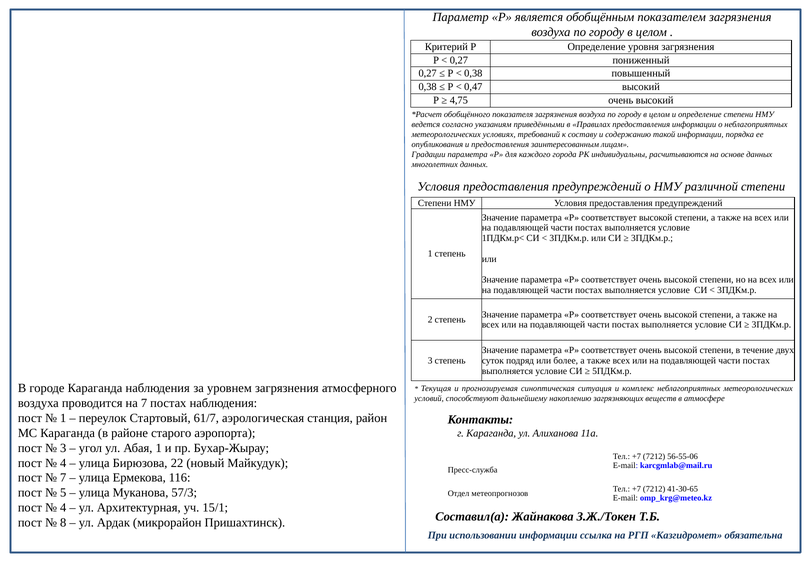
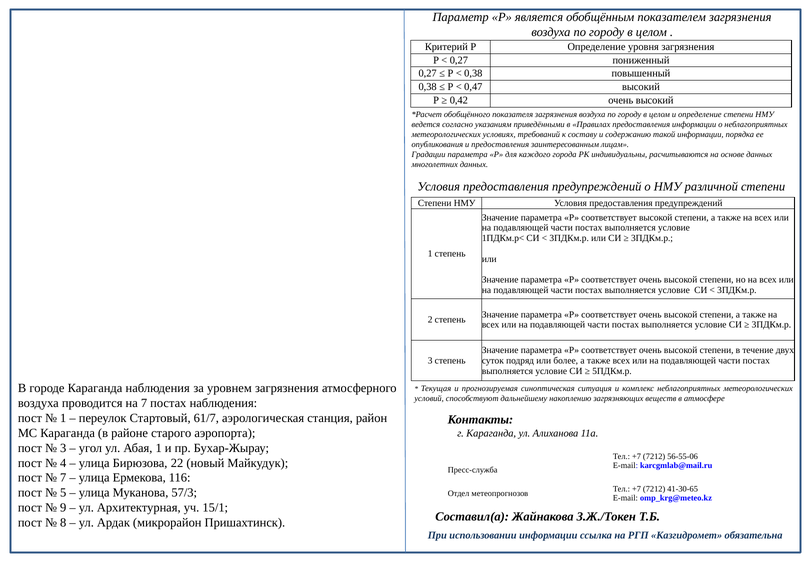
4,75: 4,75 -> 0,42
4 at (63, 507): 4 -> 9
